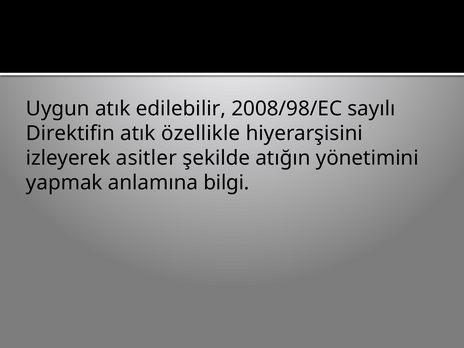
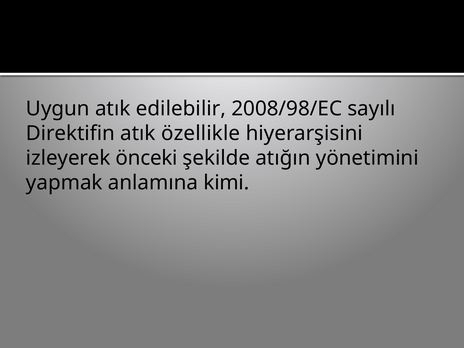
asitler: asitler -> önceki
bilgi: bilgi -> kimi
